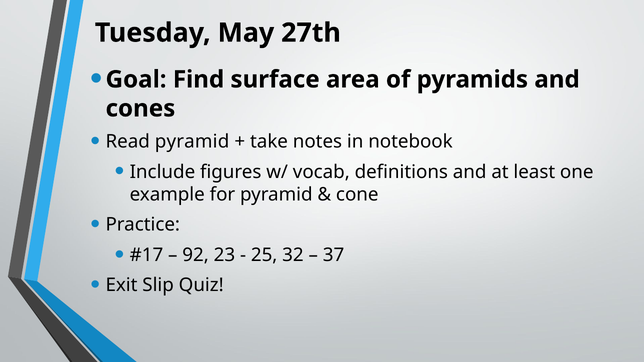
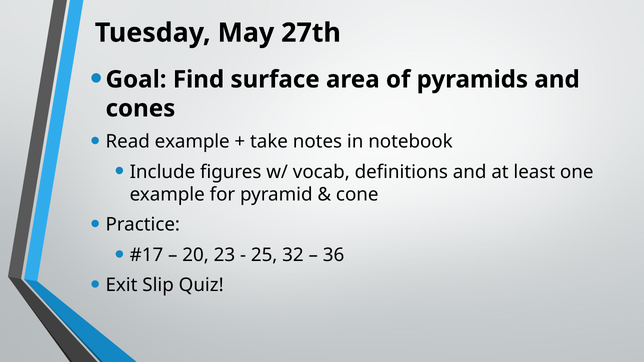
Read pyramid: pyramid -> example
92: 92 -> 20
37: 37 -> 36
